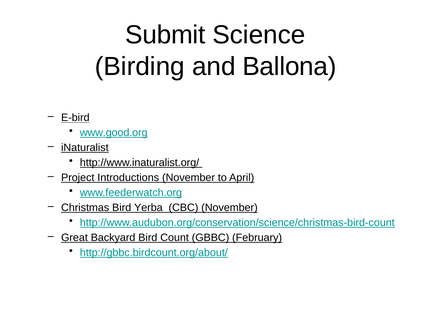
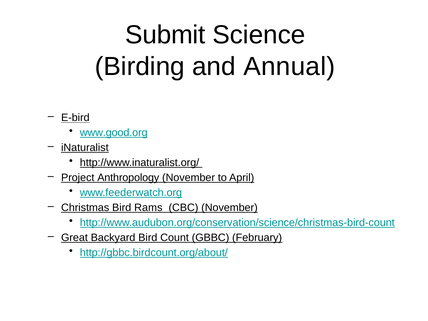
Ballona: Ballona -> Annual
Introductions: Introductions -> Anthropology
Yerba: Yerba -> Rams
